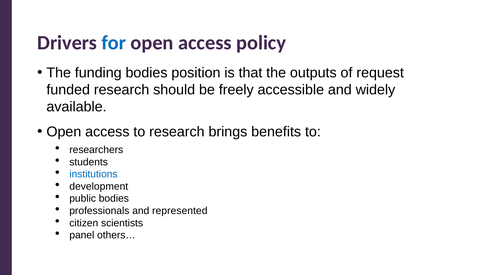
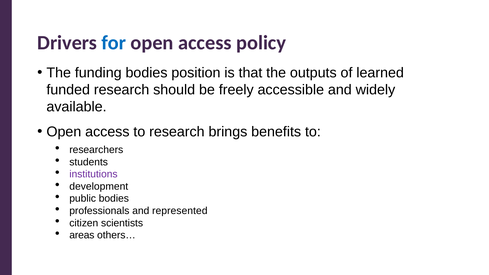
request: request -> learned
institutions colour: blue -> purple
panel: panel -> areas
